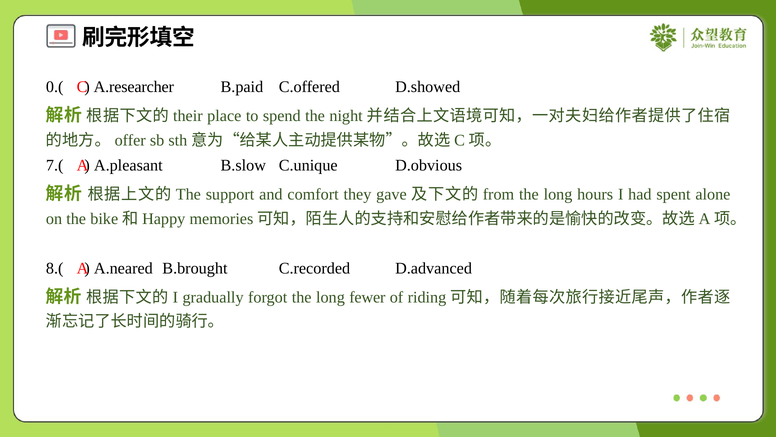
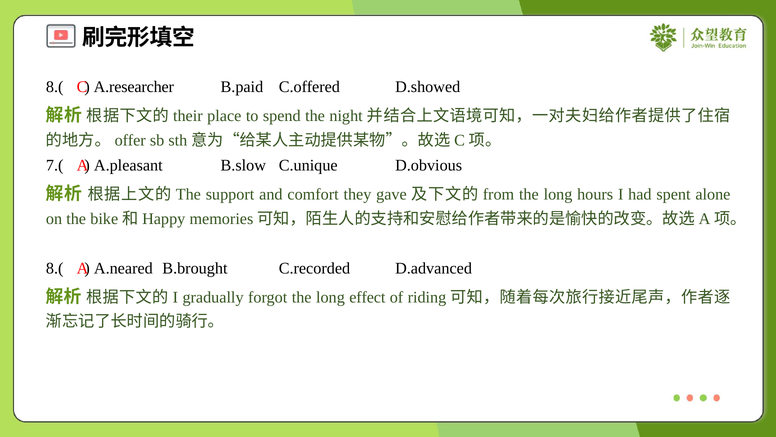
0.( at (55, 87): 0.( -> 8.(
fewer: fewer -> effect
